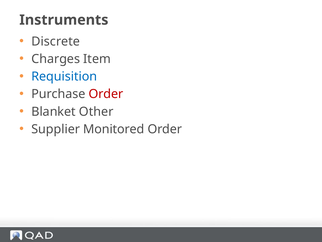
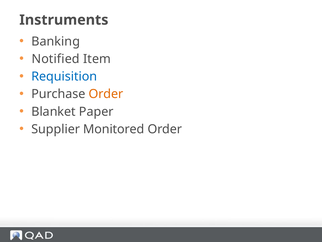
Discrete: Discrete -> Banking
Charges: Charges -> Notified
Order at (106, 94) colour: red -> orange
Other: Other -> Paper
